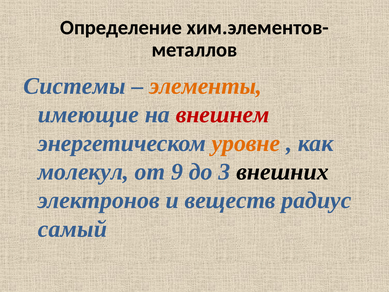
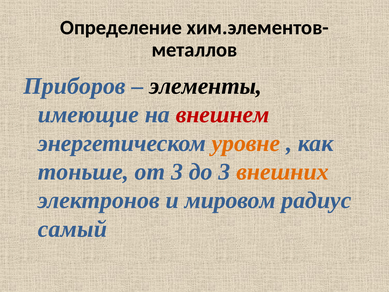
Системы: Системы -> Приборов
элементы colour: orange -> black
молекул: молекул -> тоньше
от 9: 9 -> 3
внешних colour: black -> orange
веществ: веществ -> мировом
